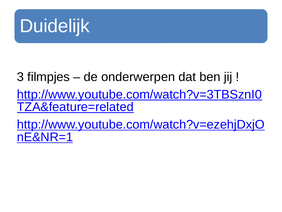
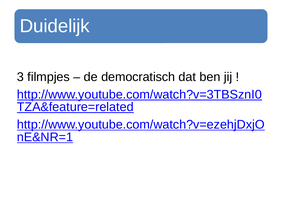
onderwerpen: onderwerpen -> democratisch
